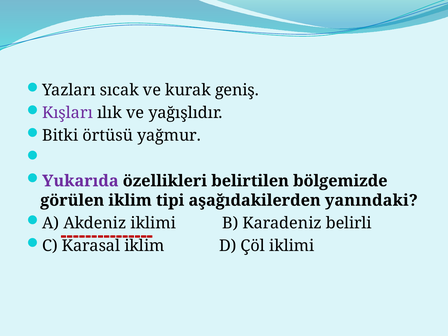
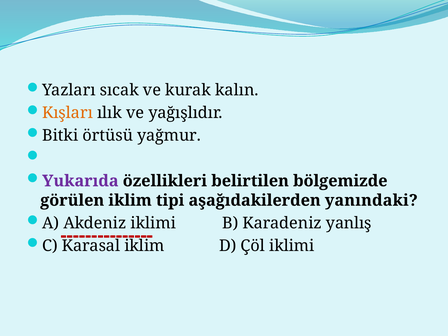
geniş: geniş -> kalın
Kışları colour: purple -> orange
belirli: belirli -> yanlış
